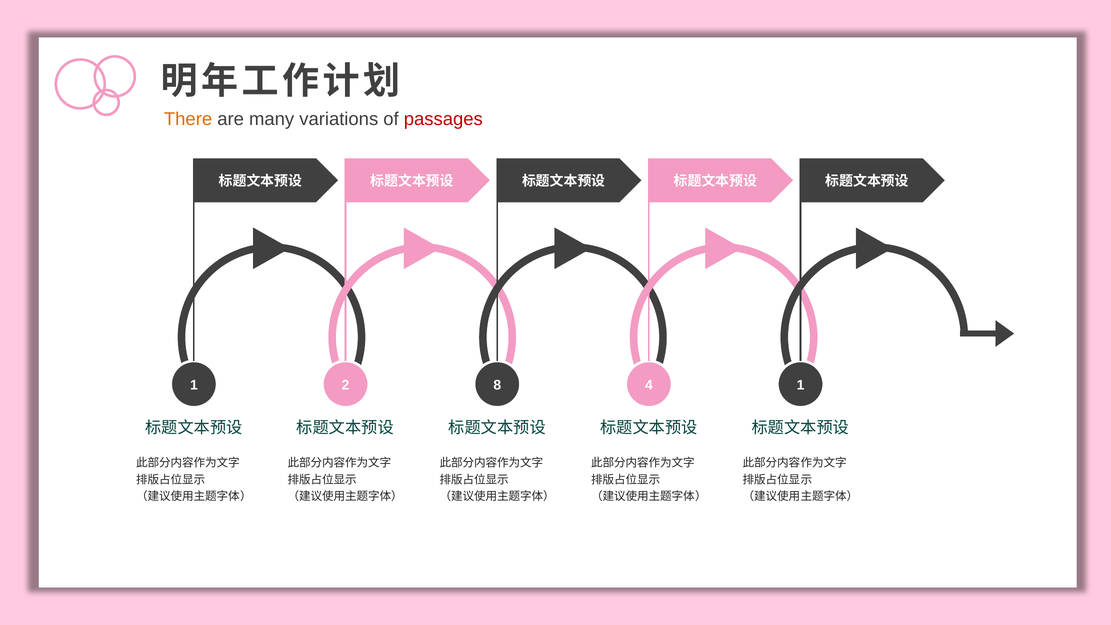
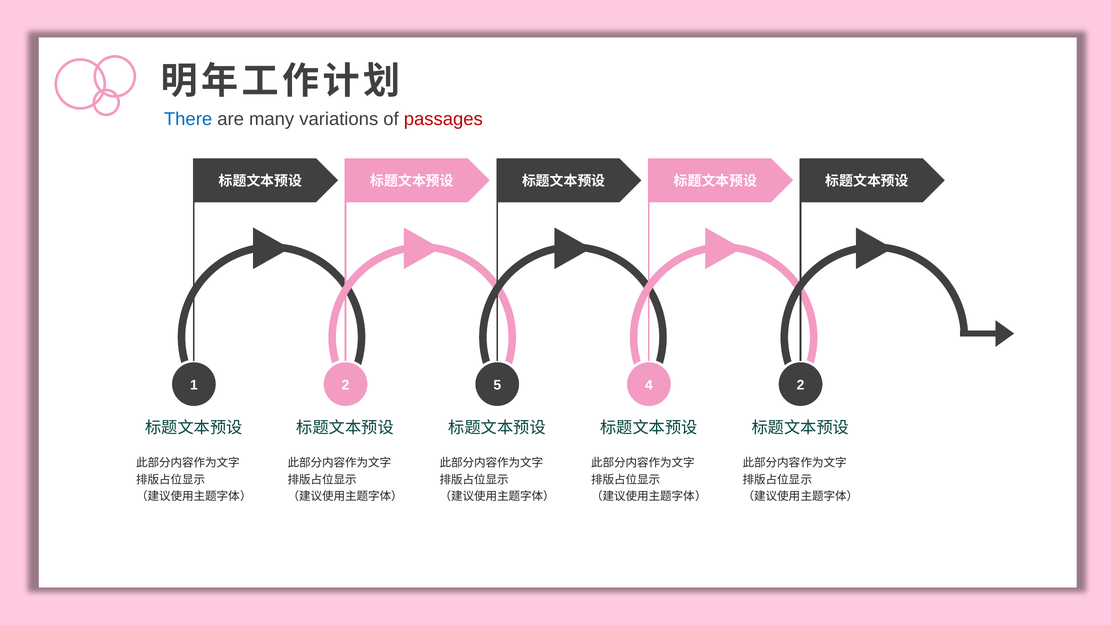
There colour: orange -> blue
8: 8 -> 5
4 1: 1 -> 2
